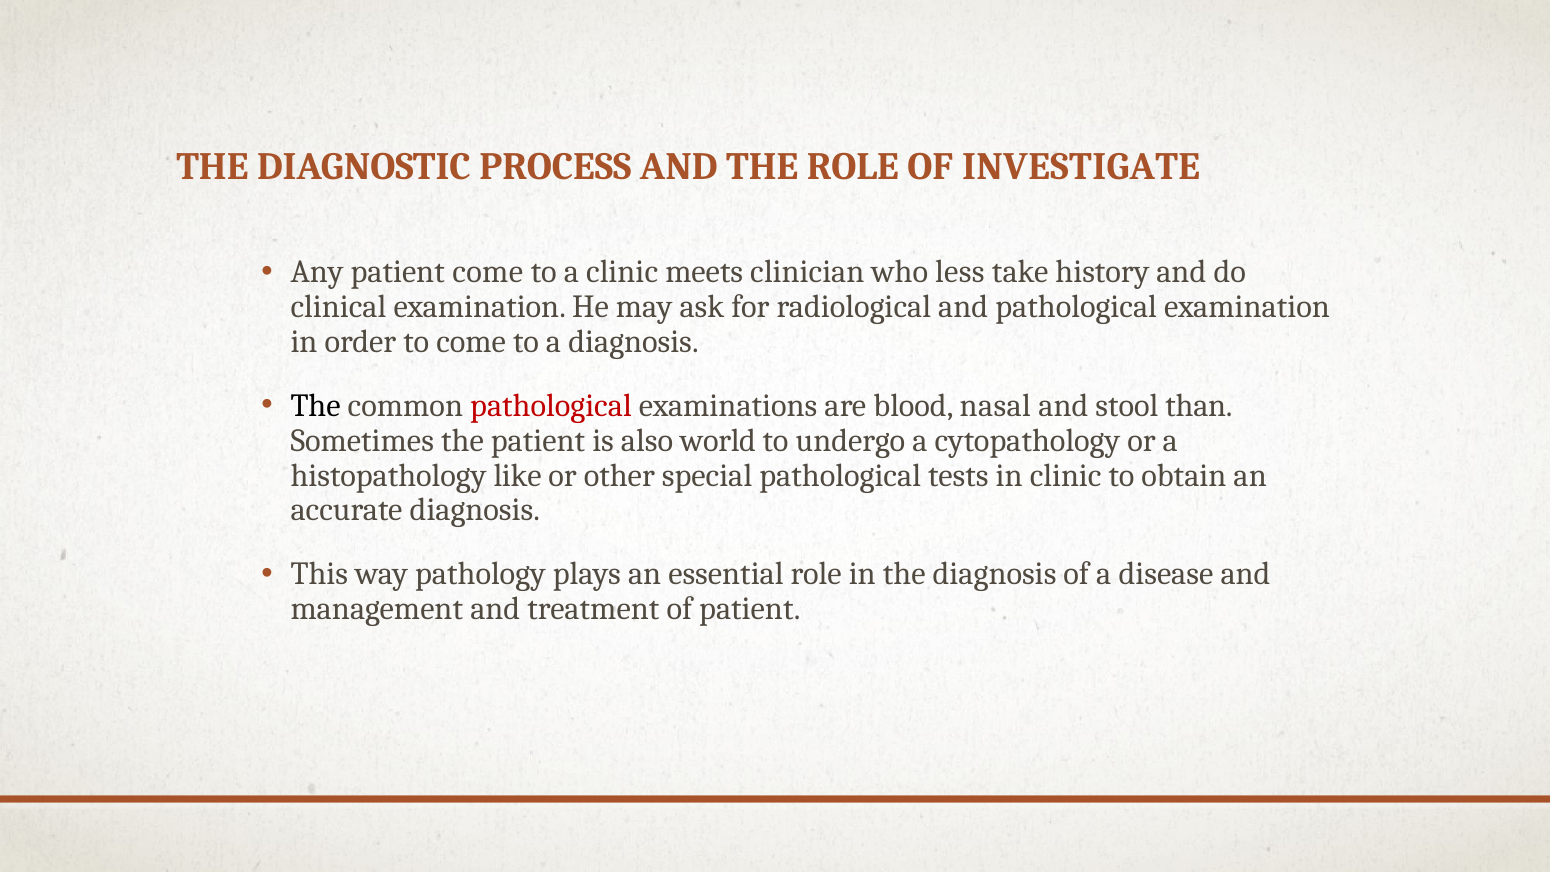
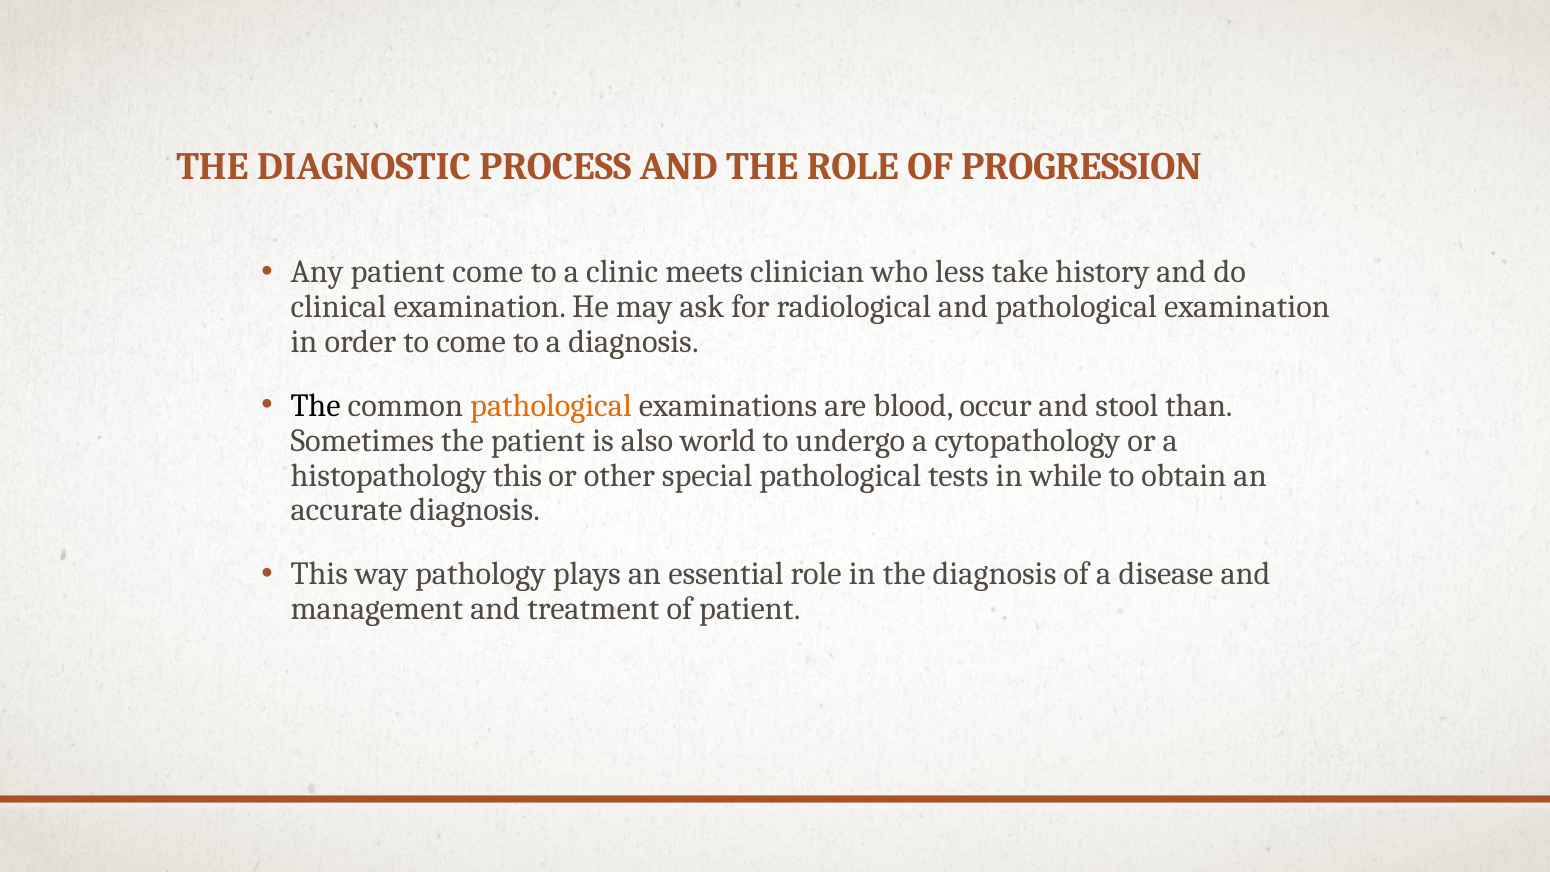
INVESTIGATE: INVESTIGATE -> PROGRESSION
pathological at (551, 405) colour: red -> orange
nasal: nasal -> occur
histopathology like: like -> this
in clinic: clinic -> while
